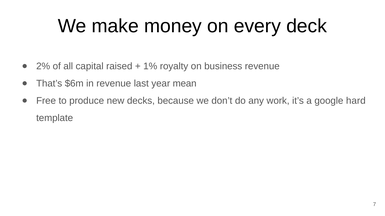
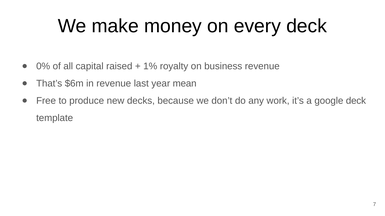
2%: 2% -> 0%
google hard: hard -> deck
